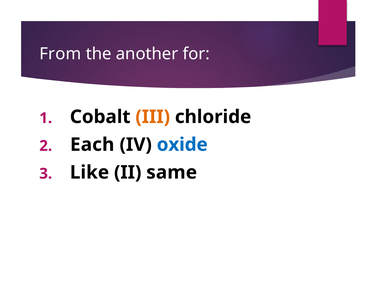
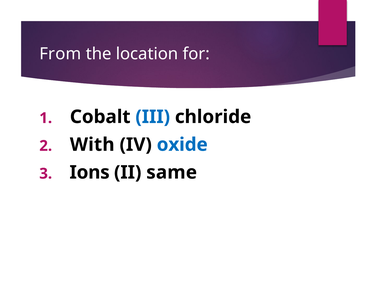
another: another -> location
III colour: orange -> blue
Each: Each -> With
Like: Like -> Ions
